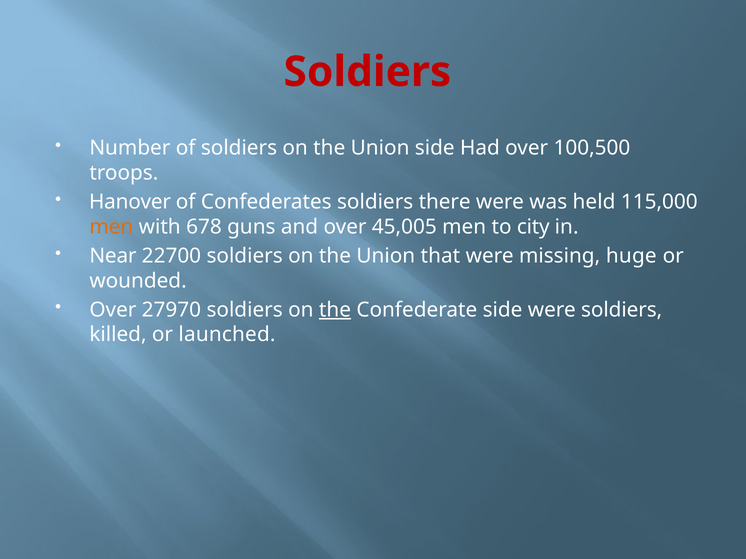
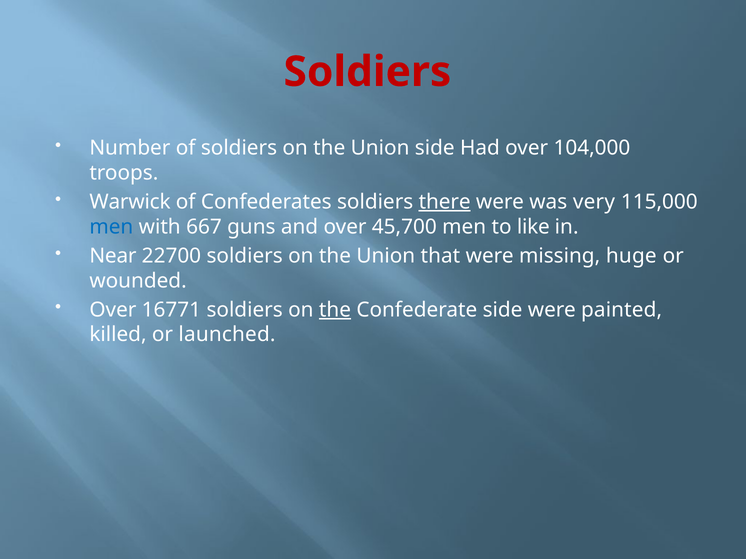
100,500: 100,500 -> 104,000
Hanover: Hanover -> Warwick
there underline: none -> present
held: held -> very
men at (111, 227) colour: orange -> blue
678: 678 -> 667
45,005: 45,005 -> 45,700
city: city -> like
27970: 27970 -> 16771
were soldiers: soldiers -> painted
